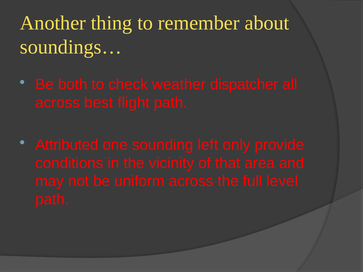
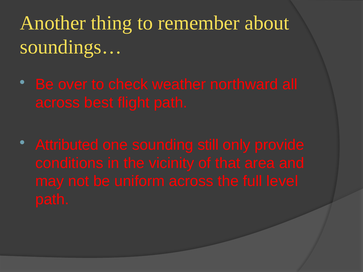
both: both -> over
dispatcher: dispatcher -> northward
left: left -> still
